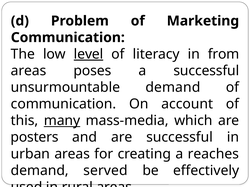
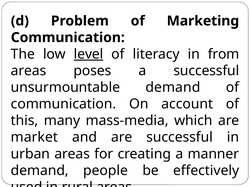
many underline: present -> none
posters: posters -> market
reaches: reaches -> manner
served: served -> people
